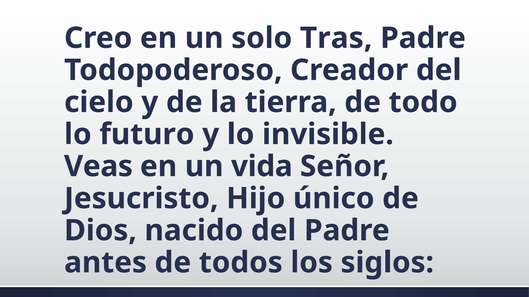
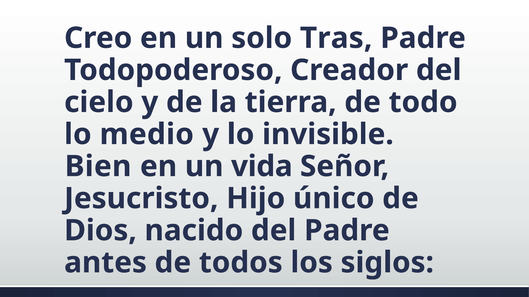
futuro: futuro -> medio
Veas: Veas -> Bien
